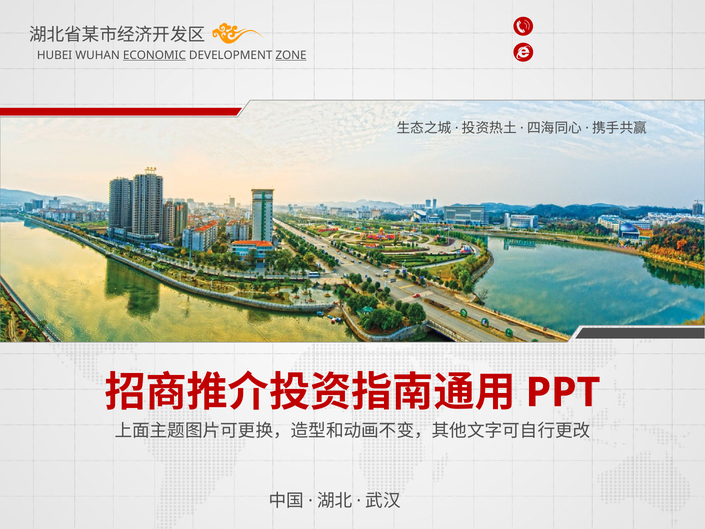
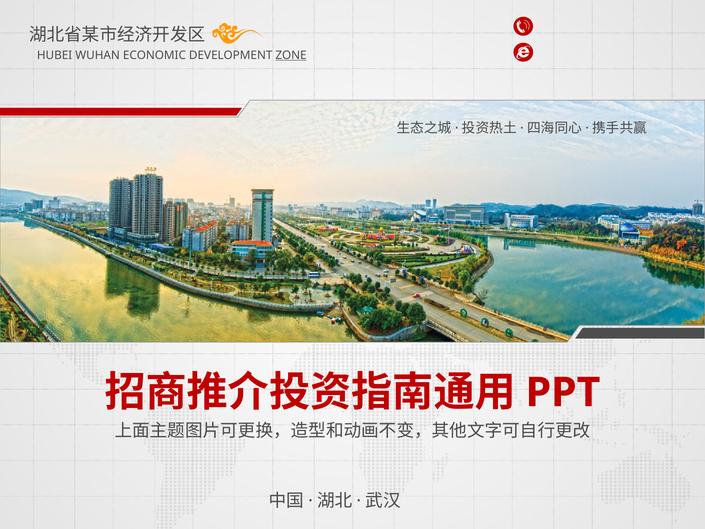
ECONOMIC underline: present -> none
